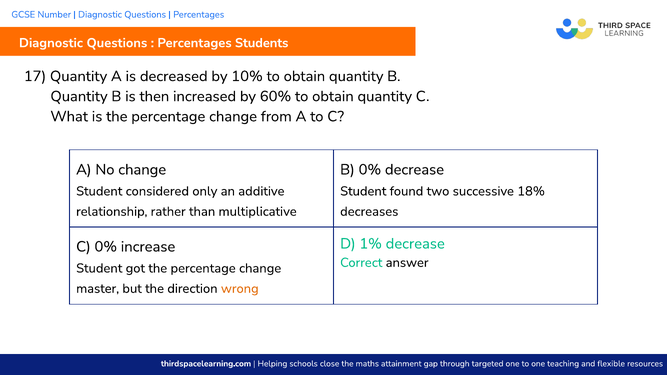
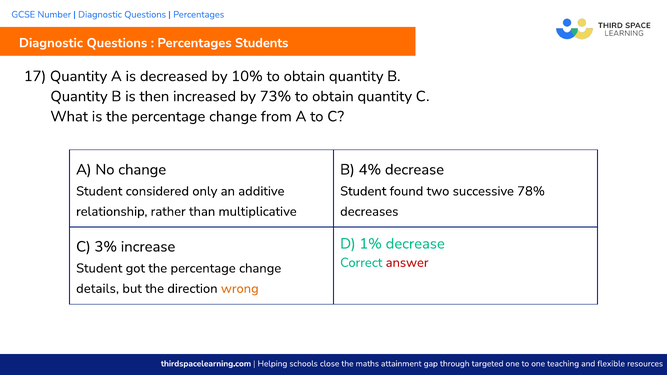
60%: 60% -> 73%
B 0%: 0% -> 4%
18%: 18% -> 78%
C 0%: 0% -> 3%
answer colour: black -> red
master: master -> details
